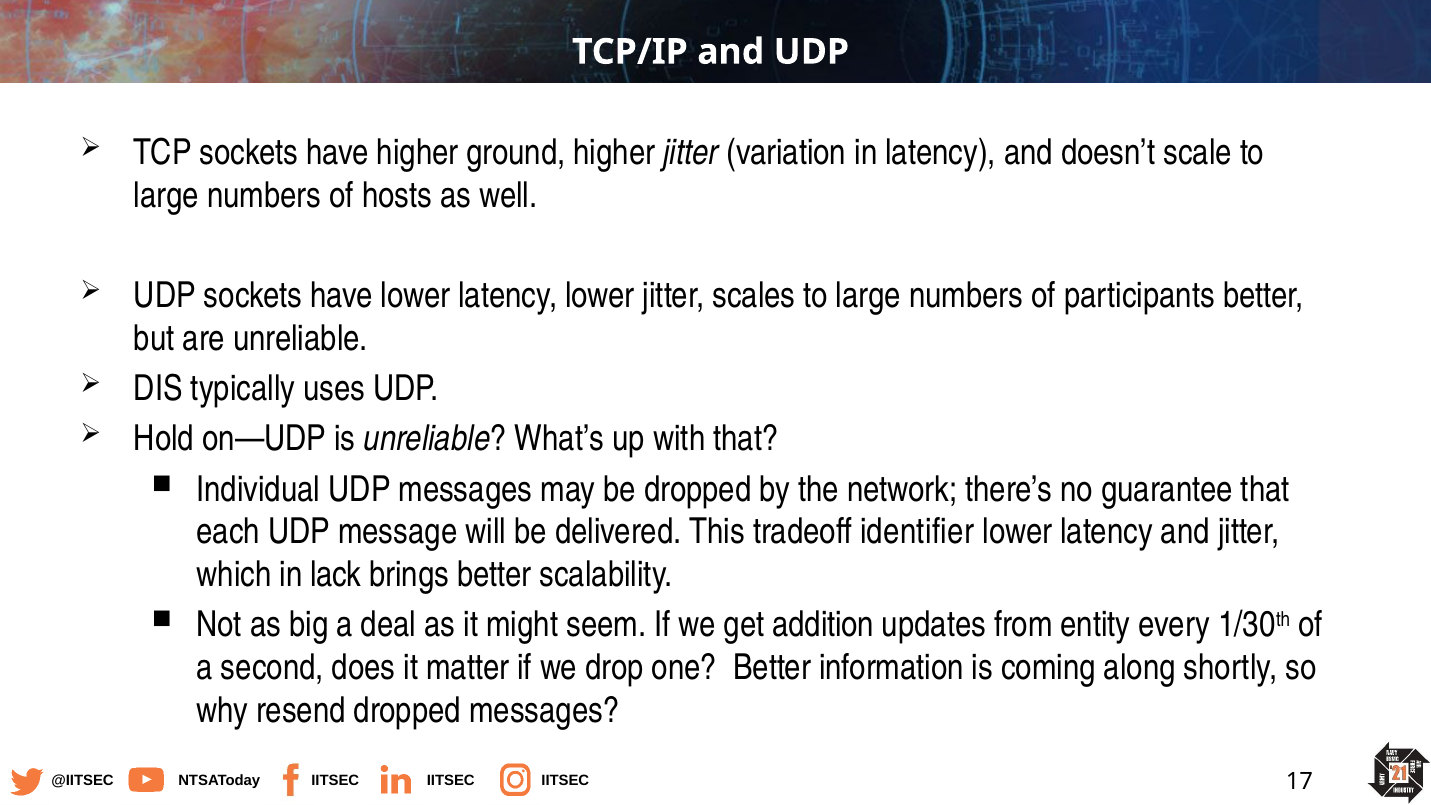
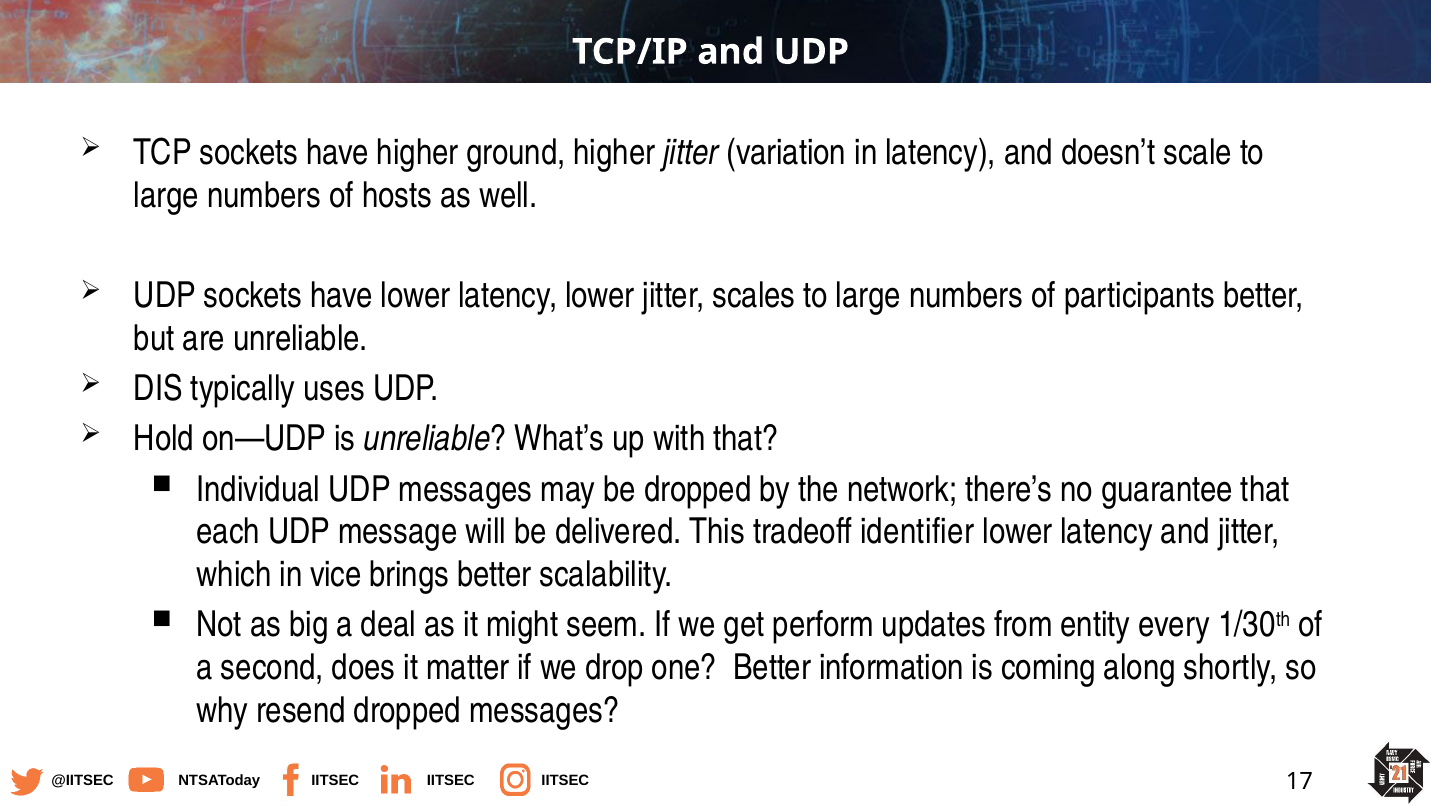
lack: lack -> vice
addition: addition -> perform
